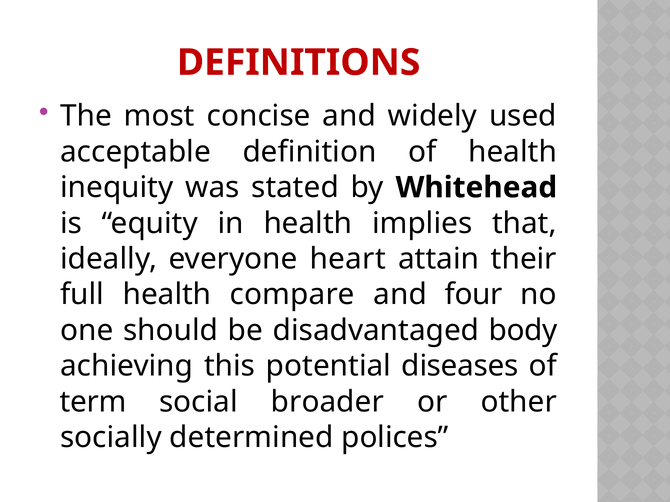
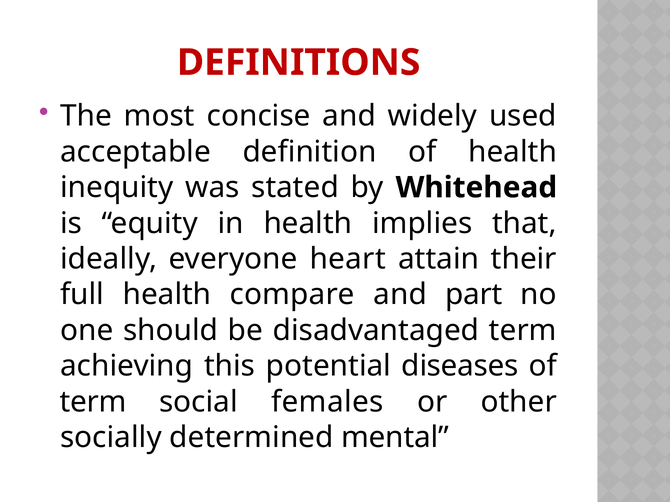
four: four -> part
disadvantaged body: body -> term
broader: broader -> females
polices: polices -> mental
